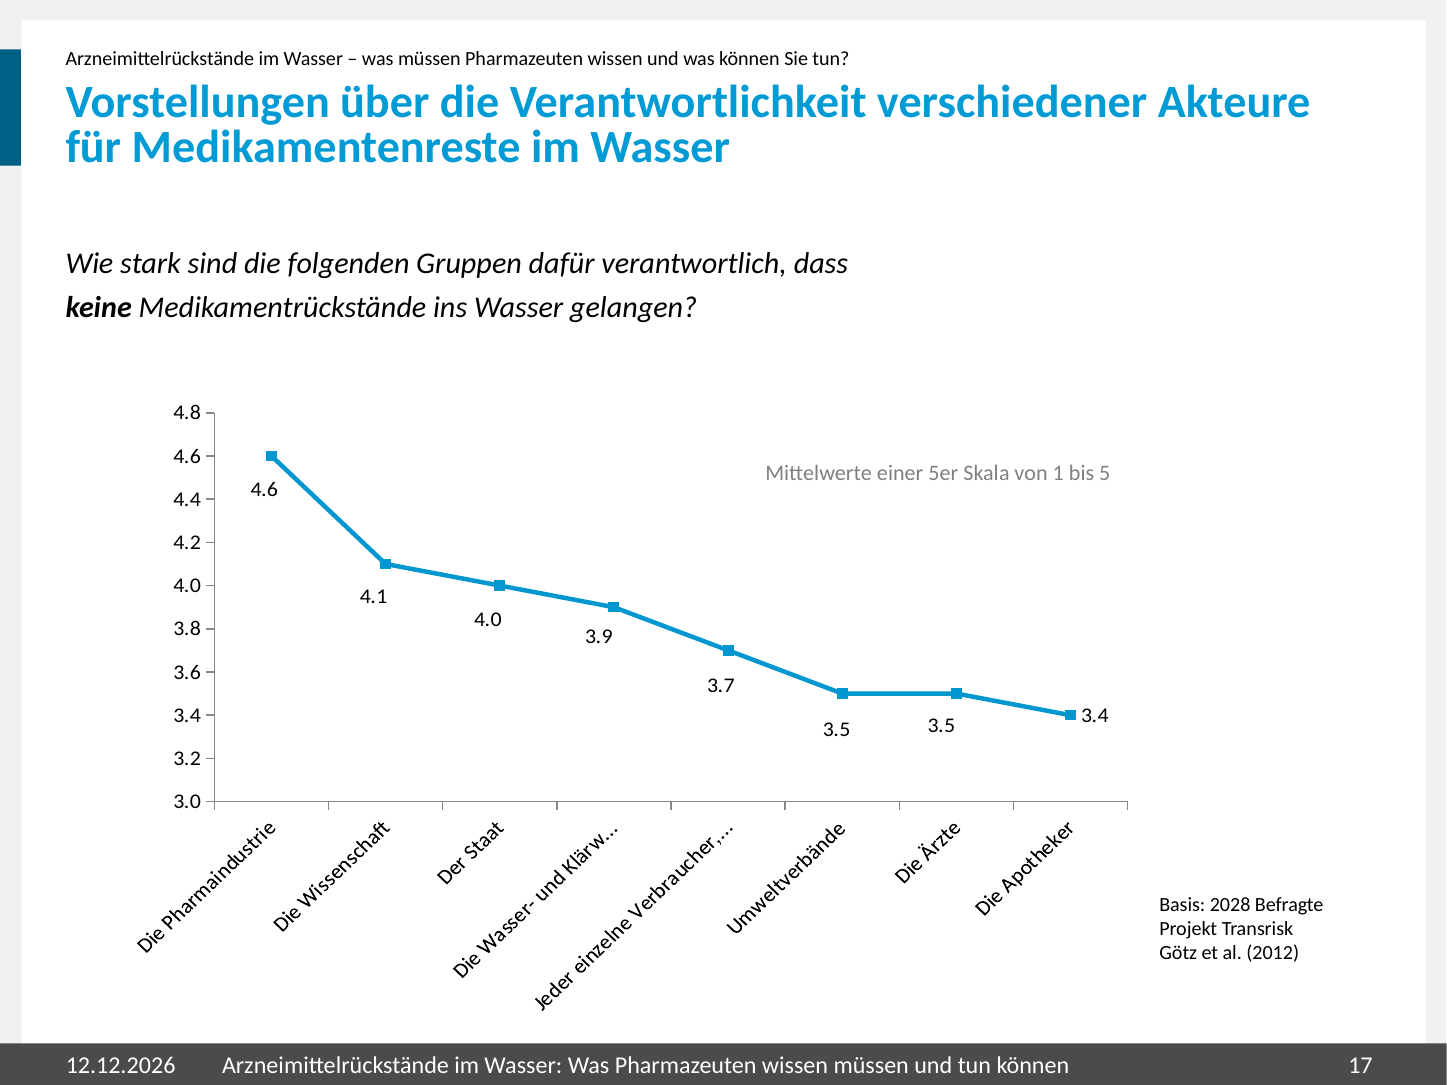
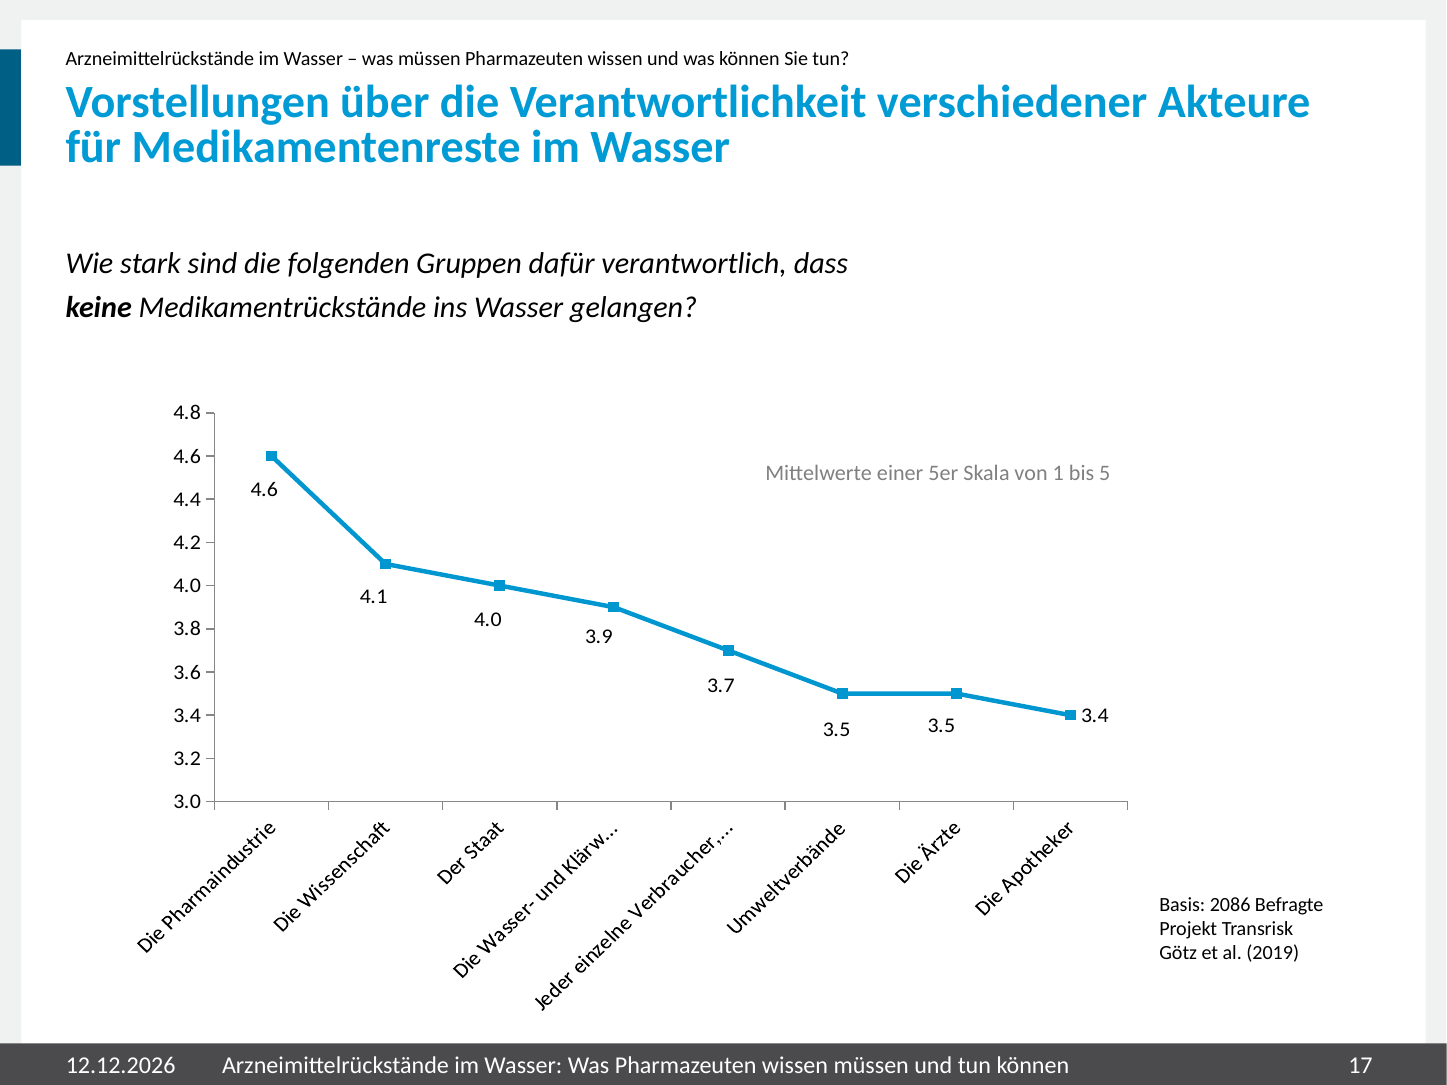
2028: 2028 -> 2086
2012: 2012 -> 2019
